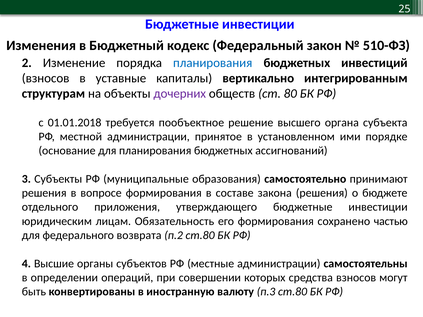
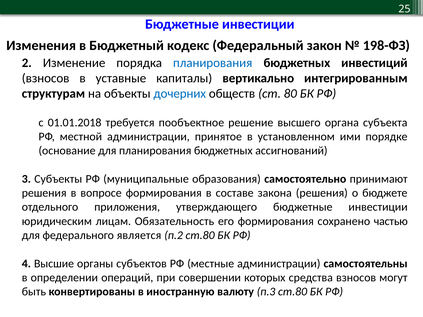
510-ФЗ: 510-ФЗ -> 198-ФЗ
дочерних colour: purple -> blue
возврата: возврата -> является
